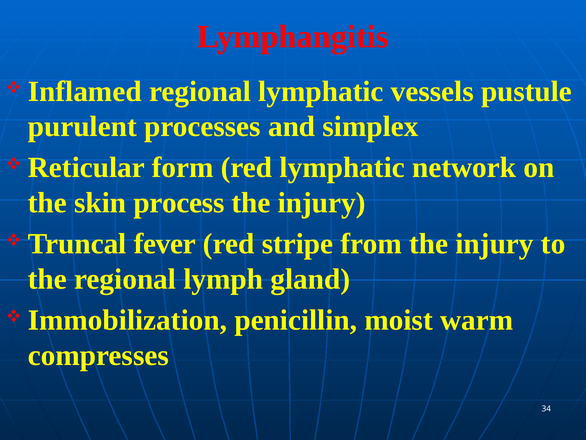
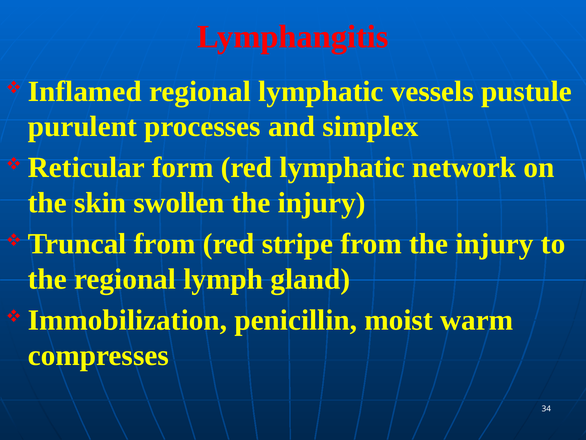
process: process -> swollen
Truncal fever: fever -> from
